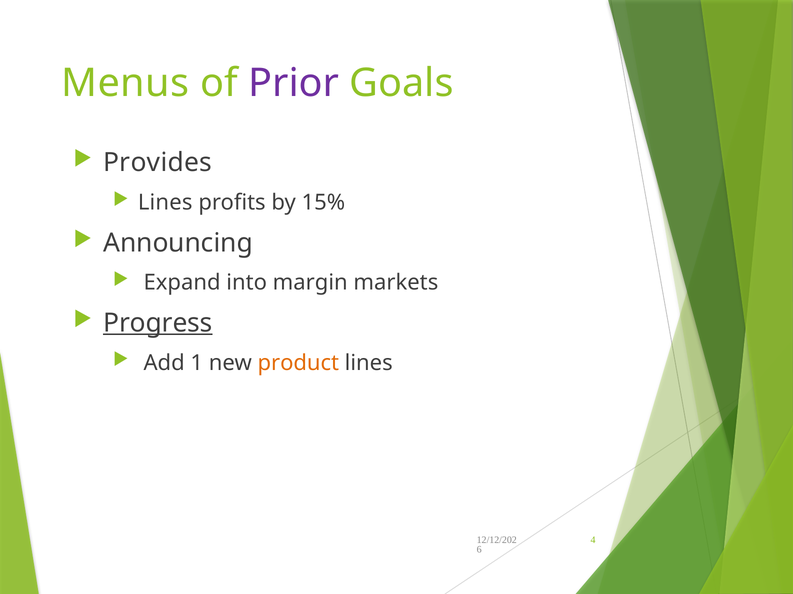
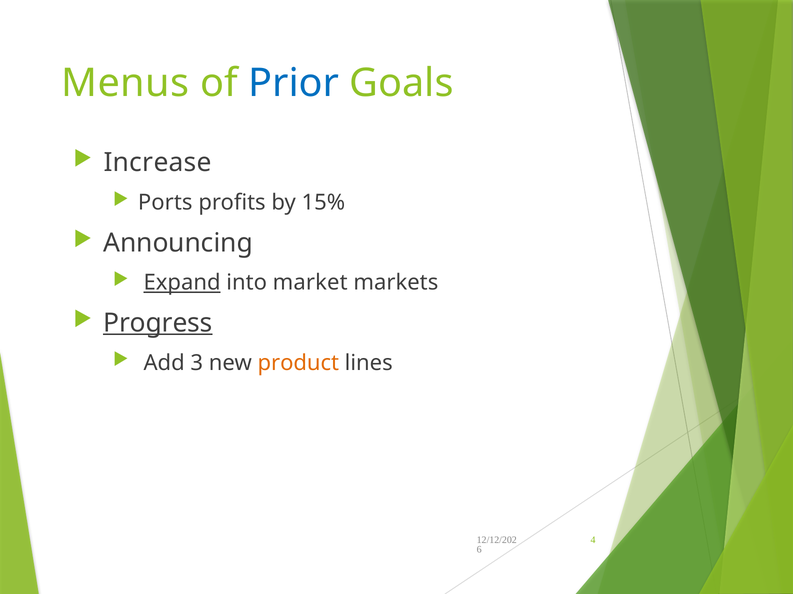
Prior colour: purple -> blue
Provides: Provides -> Increase
Lines at (165, 203): Lines -> Ports
Expand underline: none -> present
margin: margin -> market
1: 1 -> 3
